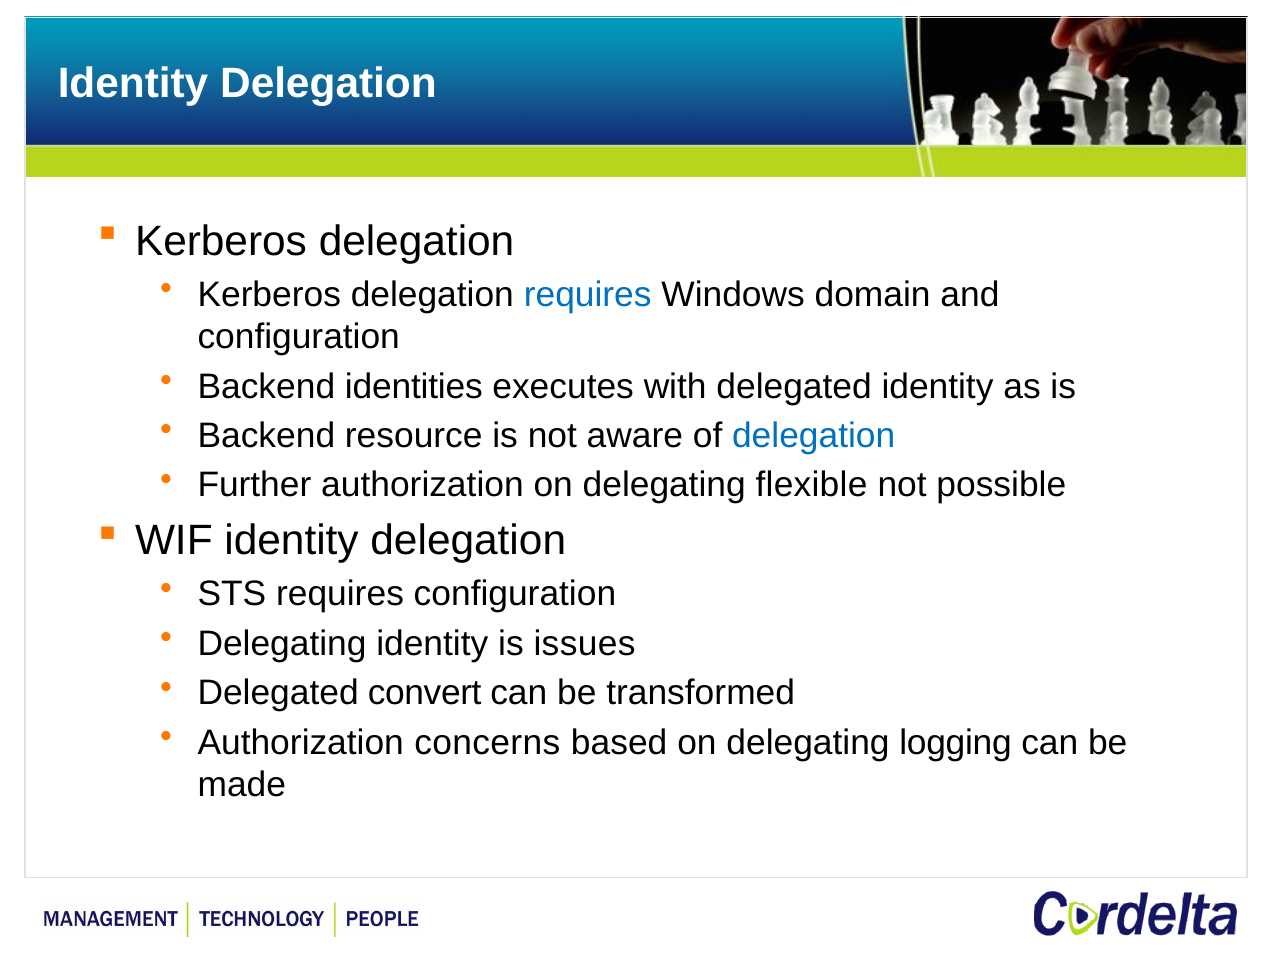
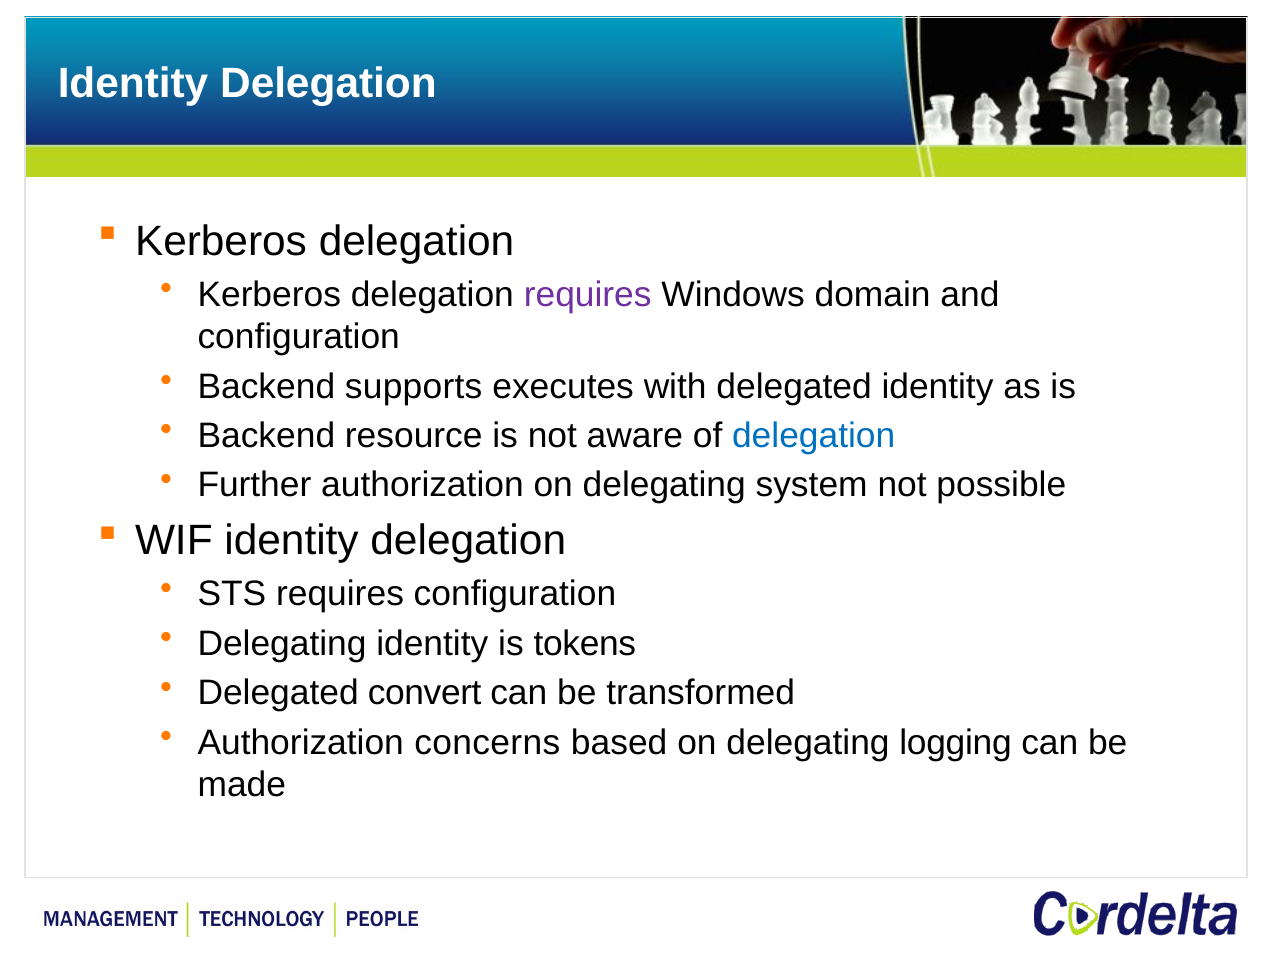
requires at (588, 294) colour: blue -> purple
identities: identities -> supports
flexible: flexible -> system
issues: issues -> tokens
